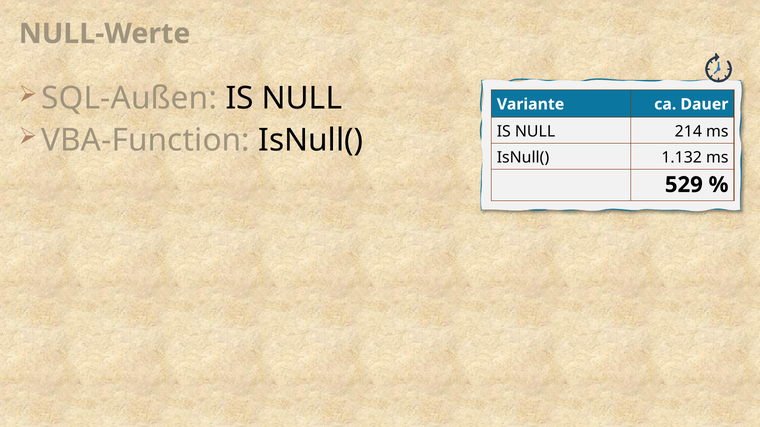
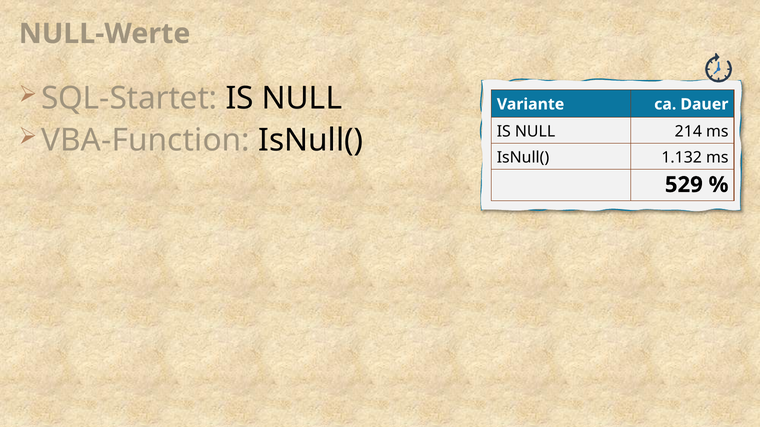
SQL-Außen: SQL-Außen -> SQL-Startet
